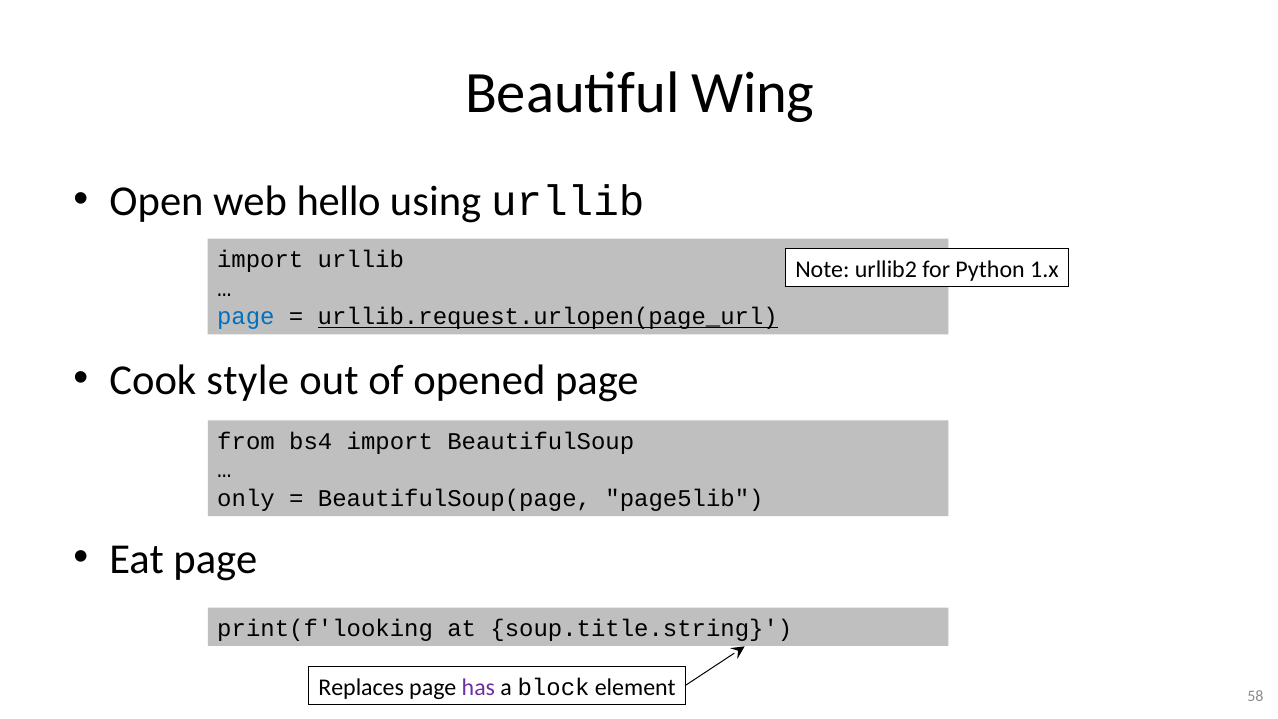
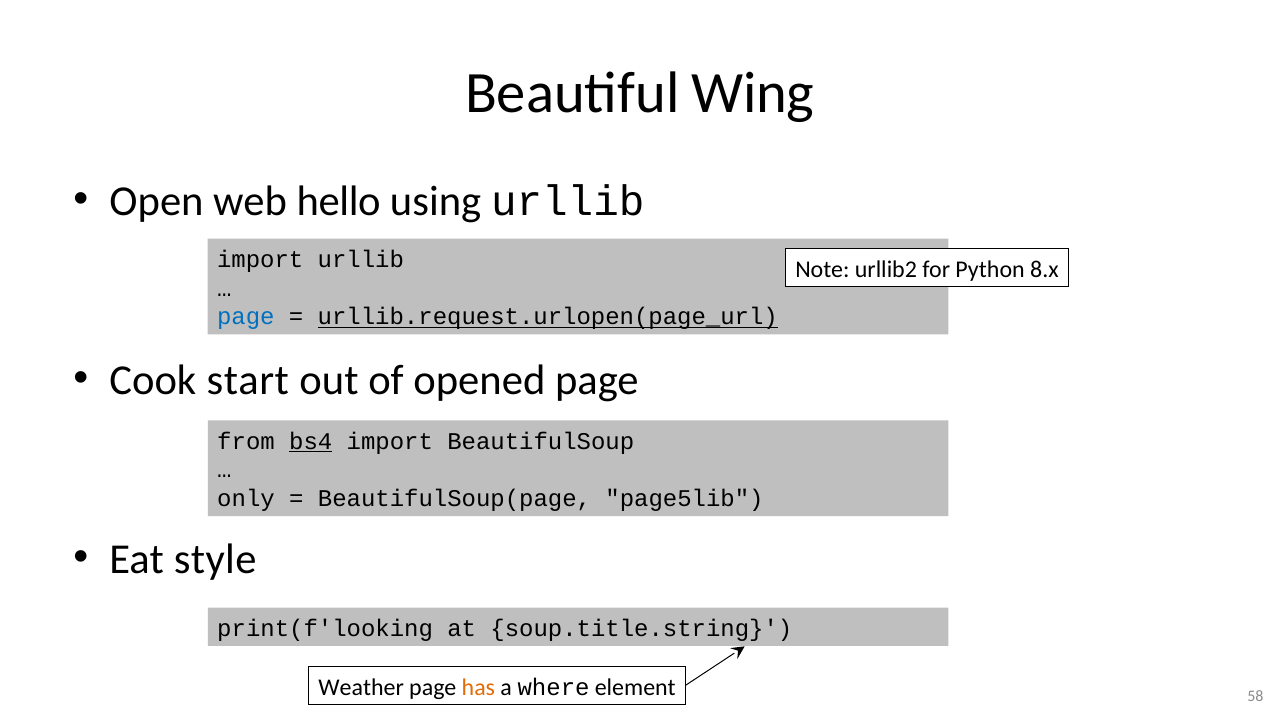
1.x: 1.x -> 8.x
style: style -> start
bs4 underline: none -> present
Eat page: page -> style
Replaces: Replaces -> Weather
has colour: purple -> orange
block: block -> where
